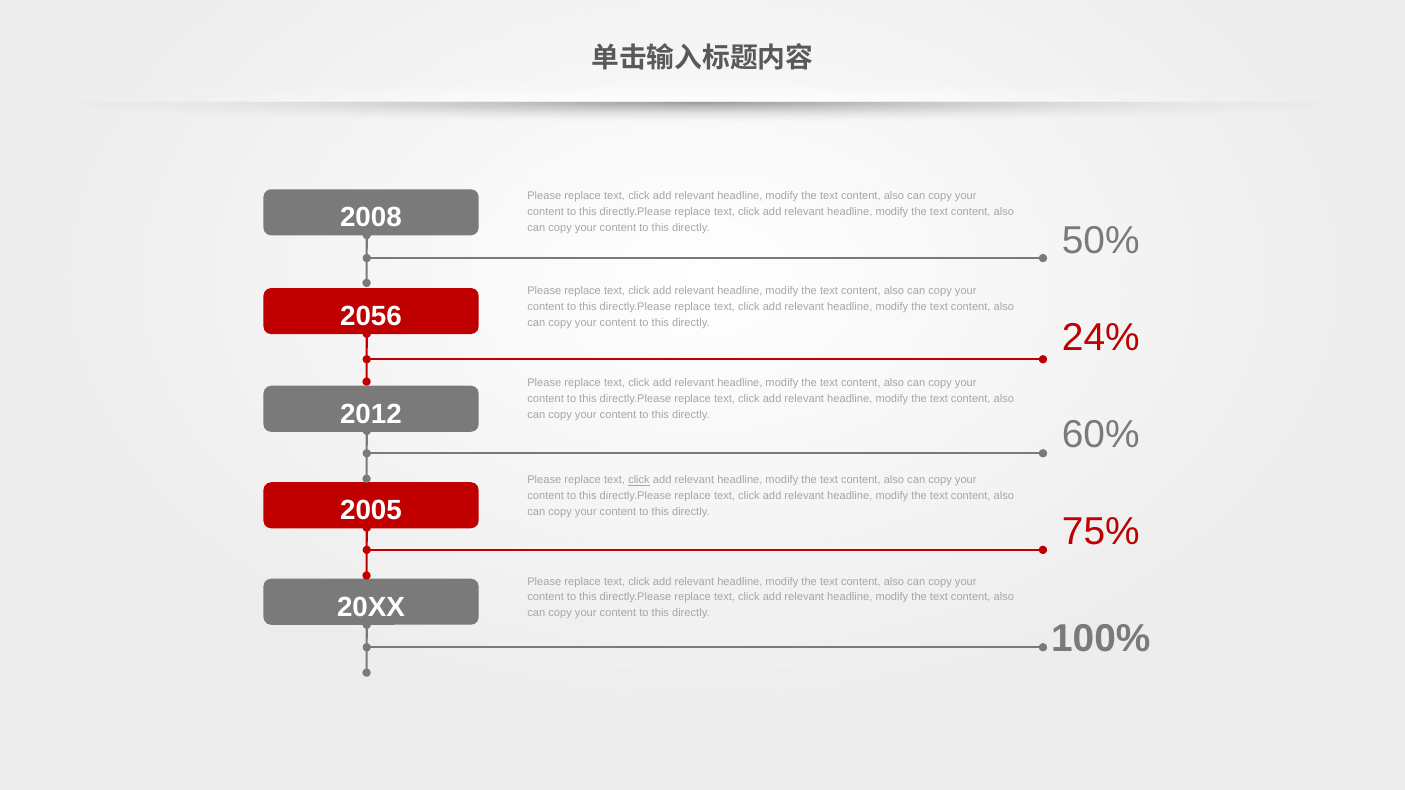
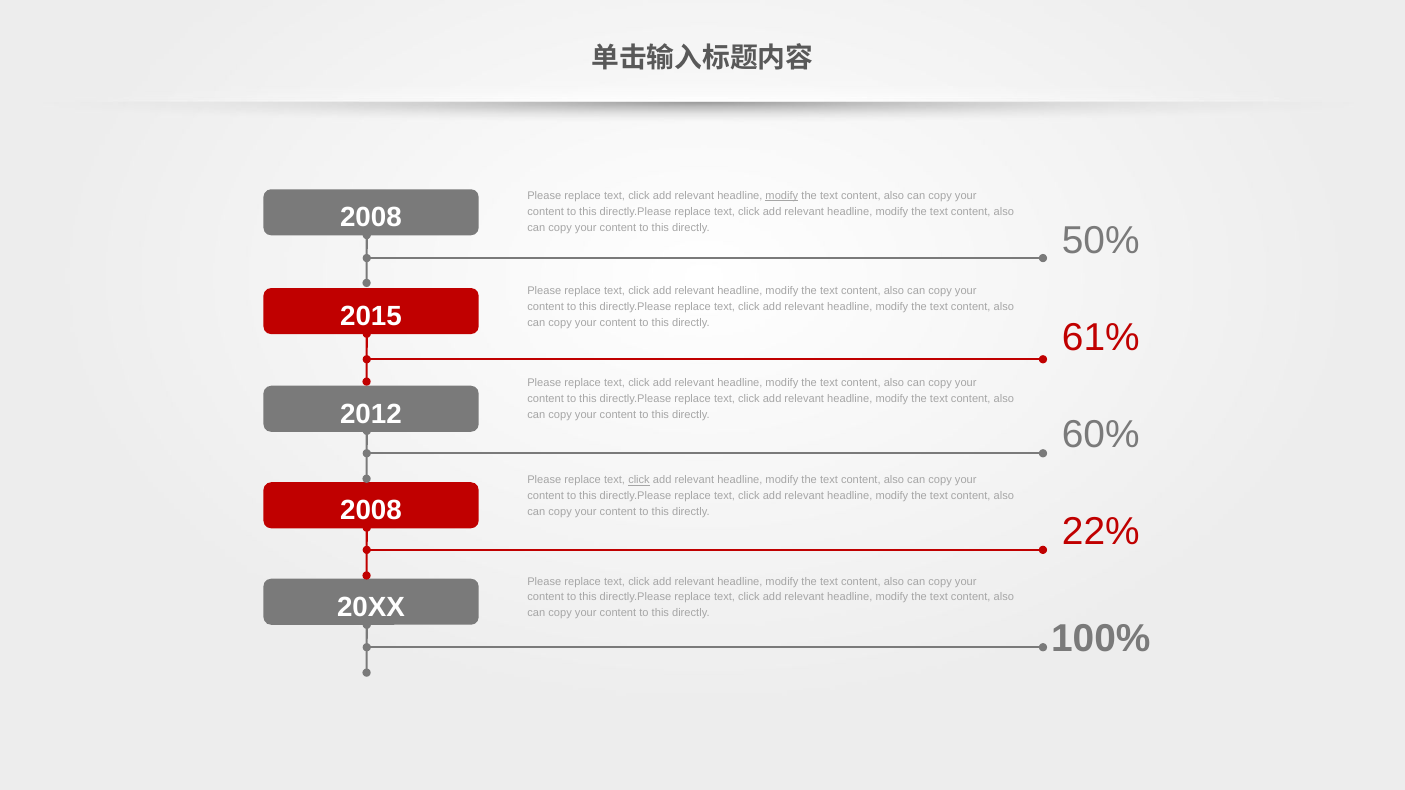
modify at (782, 196) underline: none -> present
2056: 2056 -> 2015
24%: 24% -> 61%
2005 at (371, 511): 2005 -> 2008
75%: 75% -> 22%
